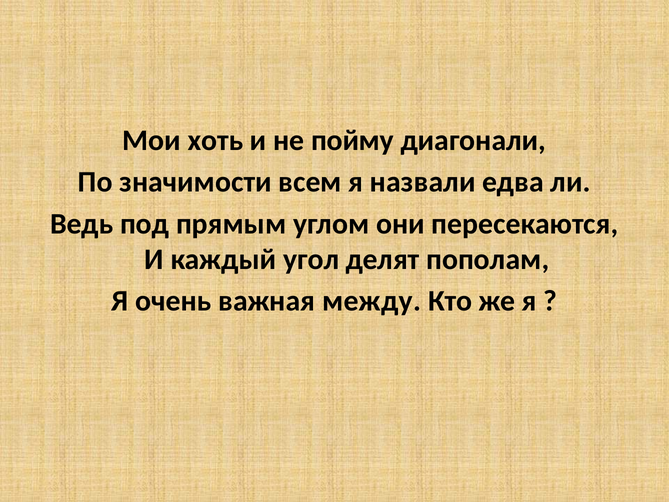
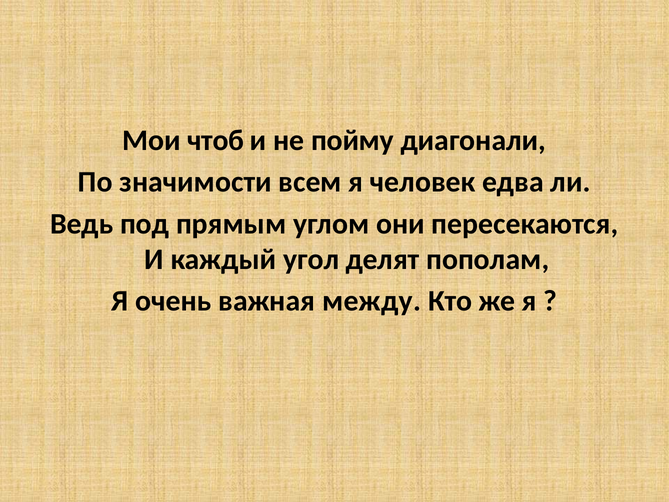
хоть: хоть -> чтоб
назвали: назвали -> человек
